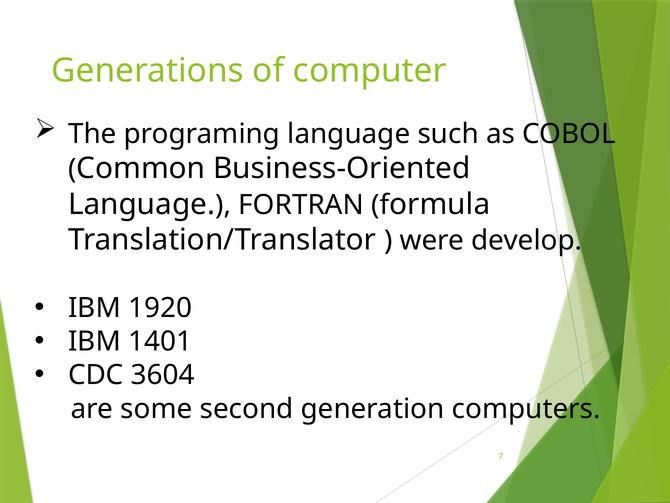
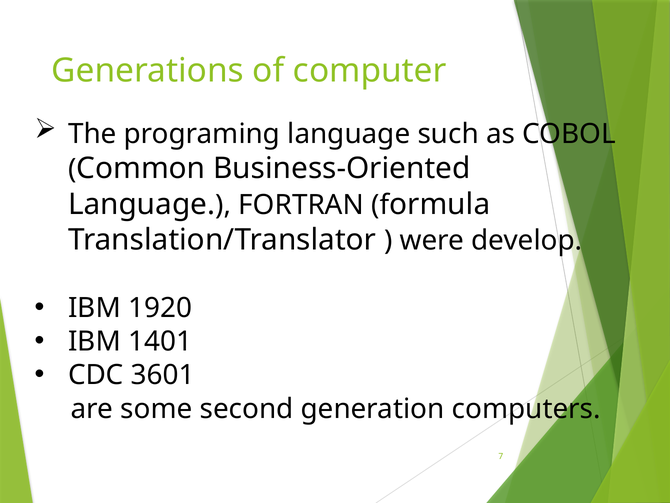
3604: 3604 -> 3601
